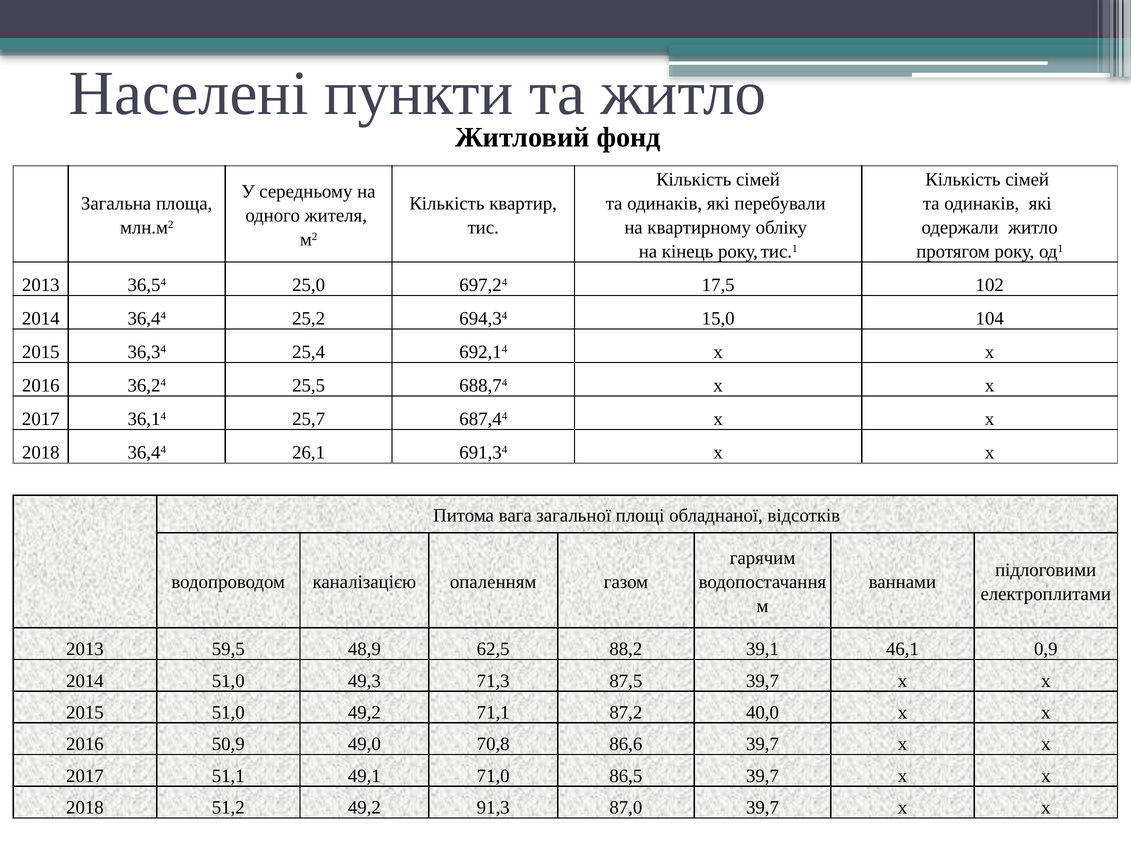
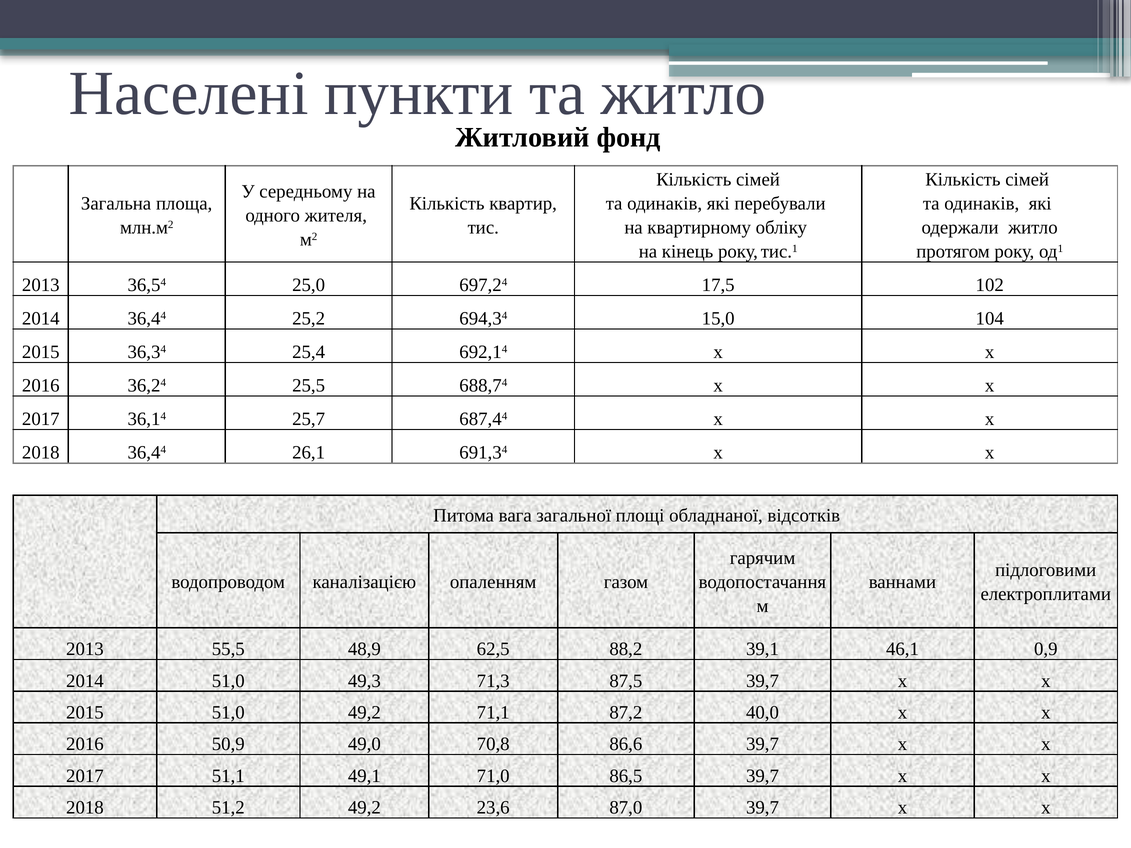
59,5: 59,5 -> 55,5
91,3: 91,3 -> 23,6
